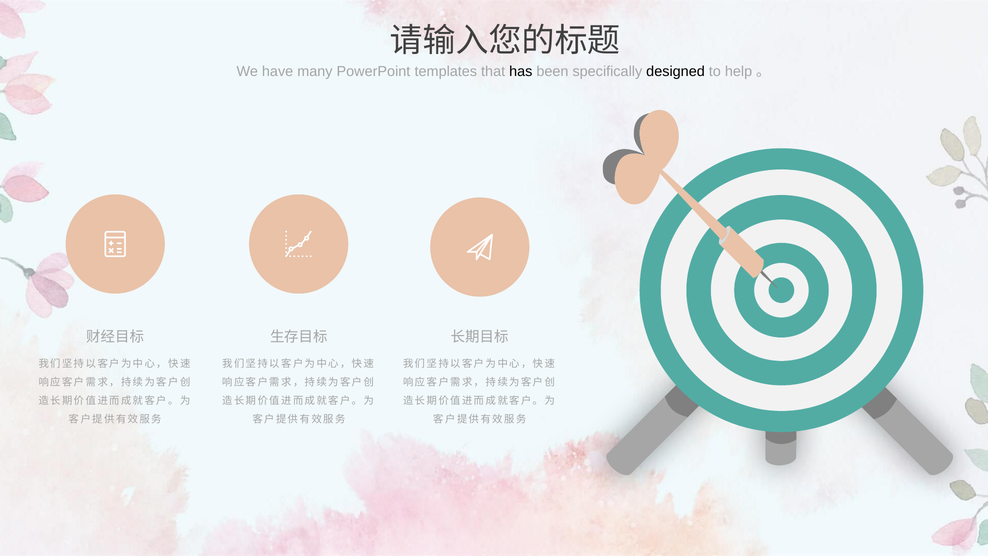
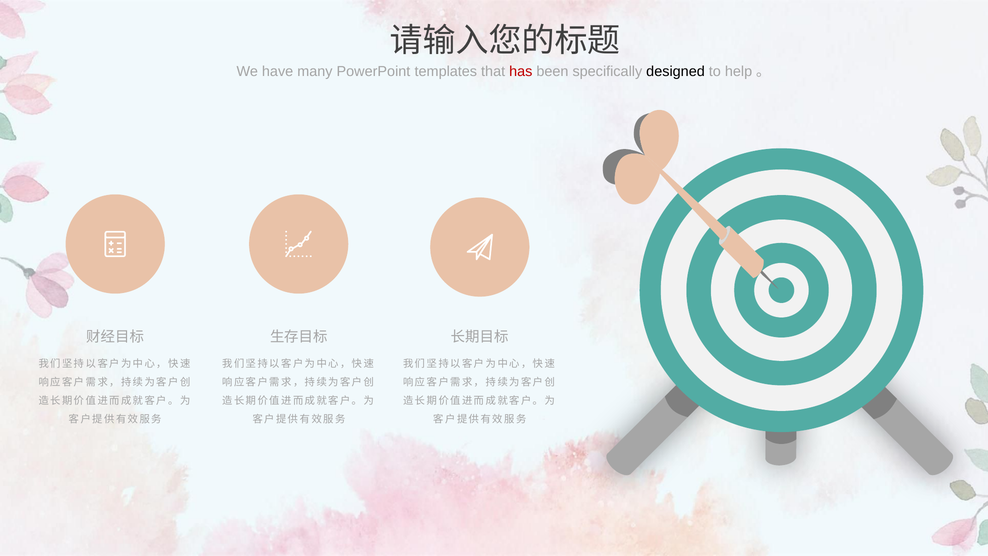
has colour: black -> red
